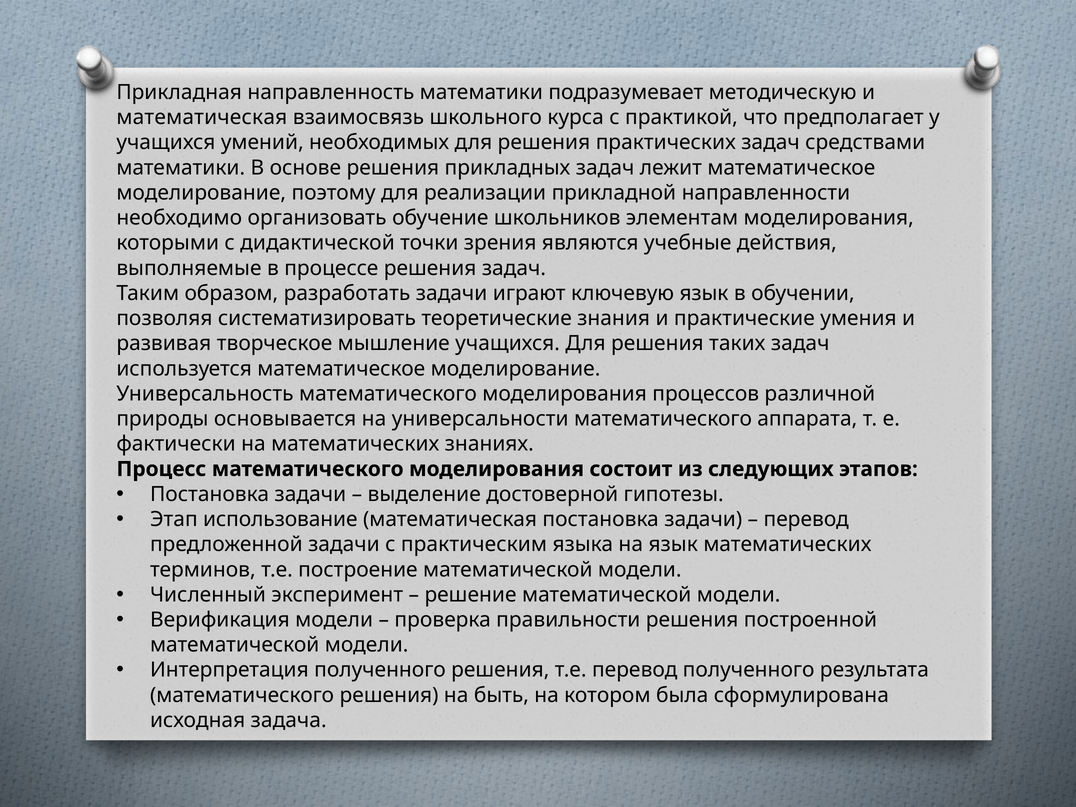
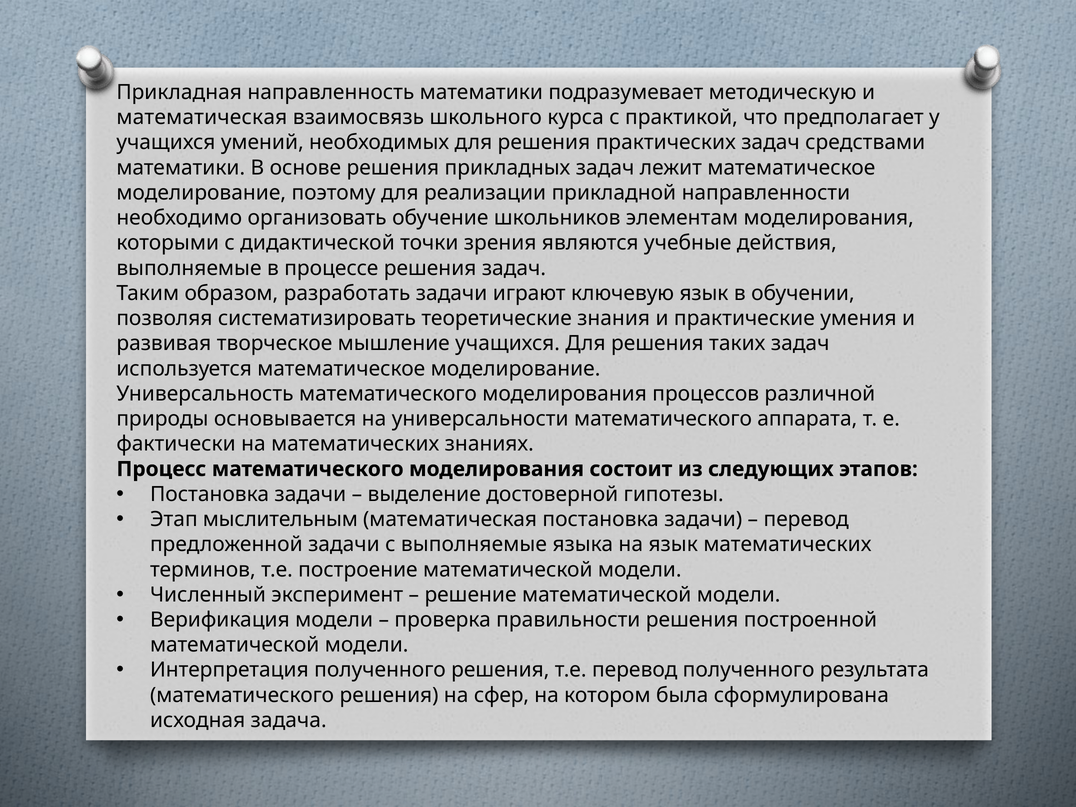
использование: использование -> мыслительным
с практическим: практическим -> выполняемые
быть: быть -> сфер
